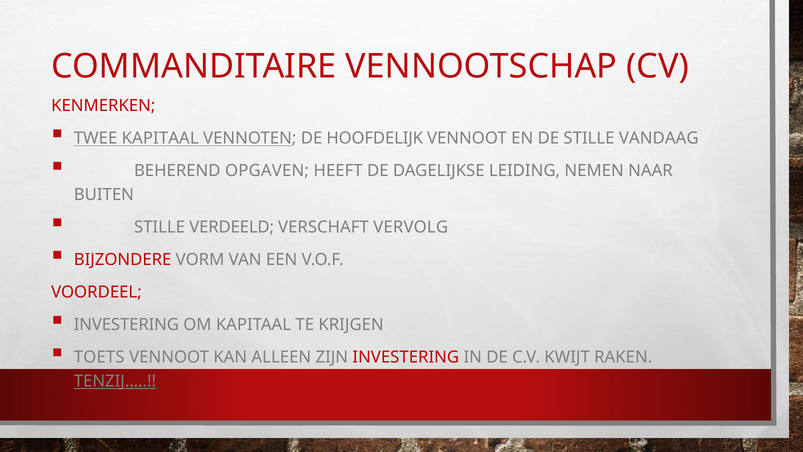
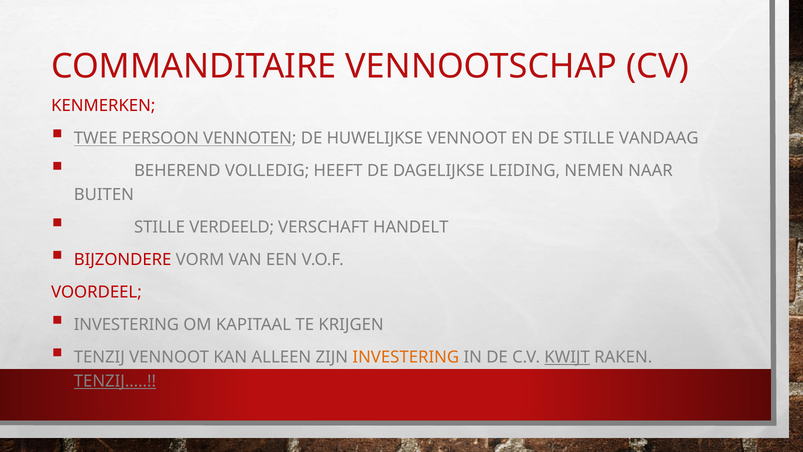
TWEE KAPITAAL: KAPITAAL -> PERSOON
HOOFDELIJK: HOOFDELIJK -> HUWELIJKSE
OPGAVEN: OPGAVEN -> VOLLEDIG
VERVOLG: VERVOLG -> HANDELT
TOETS: TOETS -> TENZIJ
INVESTERING at (406, 357) colour: red -> orange
KWIJT underline: none -> present
